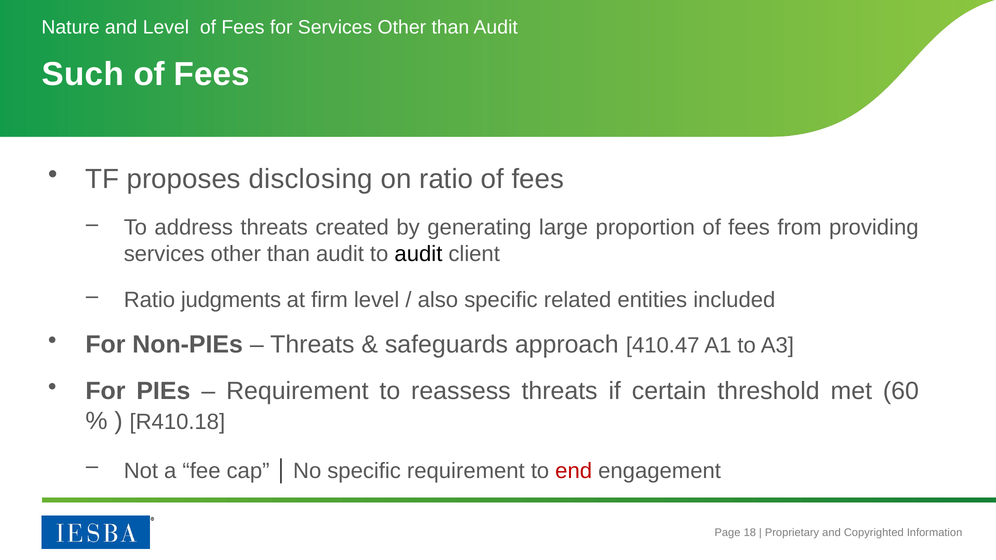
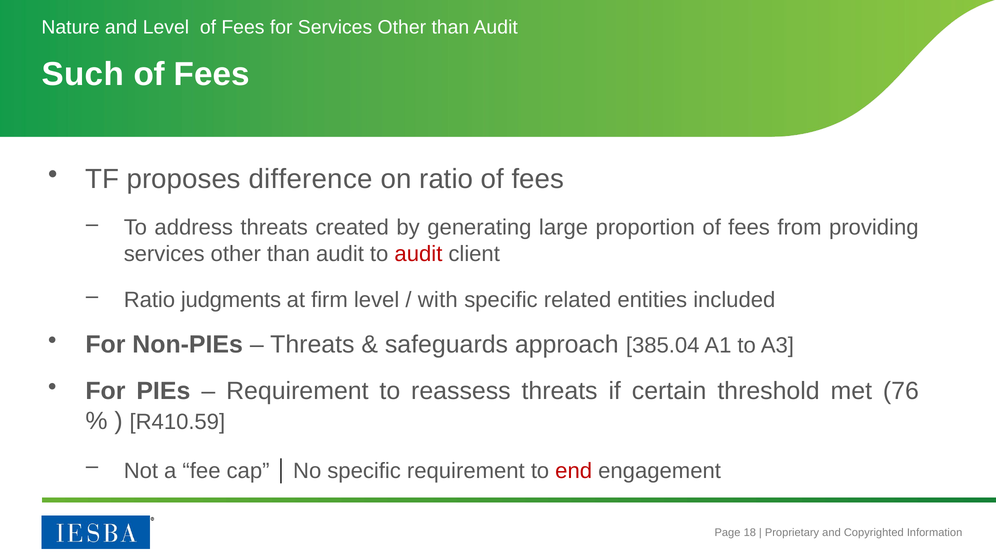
disclosing: disclosing -> difference
audit at (418, 254) colour: black -> red
also: also -> with
410.47: 410.47 -> 385.04
60: 60 -> 76
R410.18: R410.18 -> R410.59
